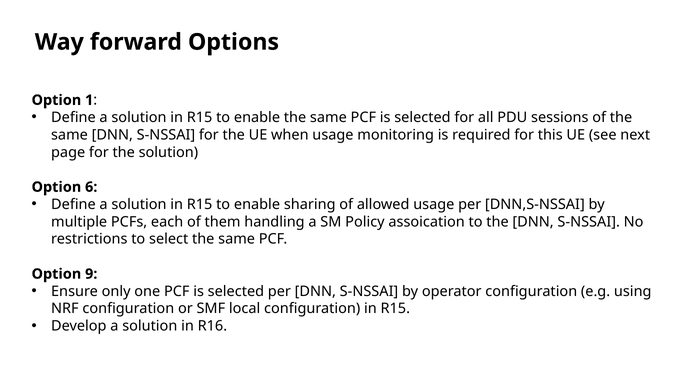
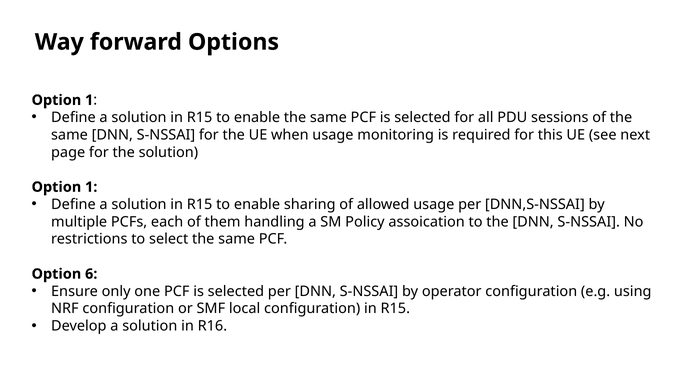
6 at (91, 187): 6 -> 1
9: 9 -> 6
